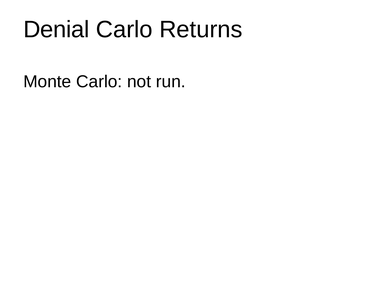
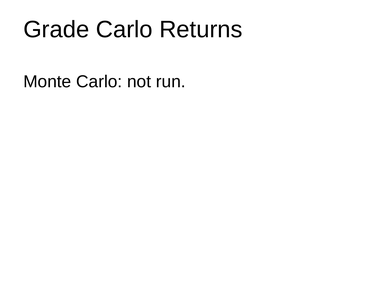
Denial: Denial -> Grade
